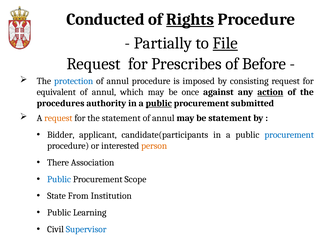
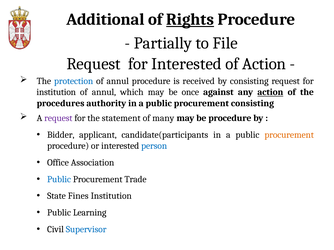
Conducted: Conducted -> Additional
File underline: present -> none
for Prescribes: Prescribes -> Interested
of Before: Before -> Action
imposed: imposed -> received
equivalent at (56, 92): equivalent -> institution
public at (159, 104) underline: present -> none
procurement submitted: submitted -> consisting
request at (58, 118) colour: orange -> purple
annul at (163, 118): annul -> many
be statement: statement -> procedure
procurement at (289, 135) colour: blue -> orange
person colour: orange -> blue
There: There -> Office
Scope: Scope -> Trade
From: From -> Fines
